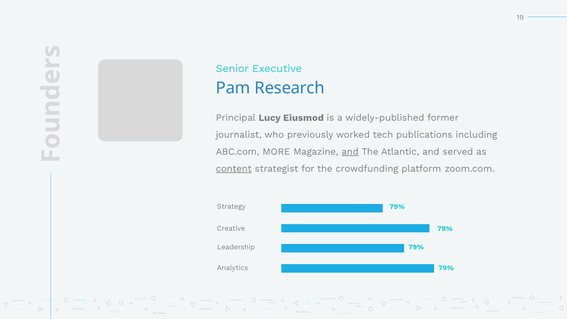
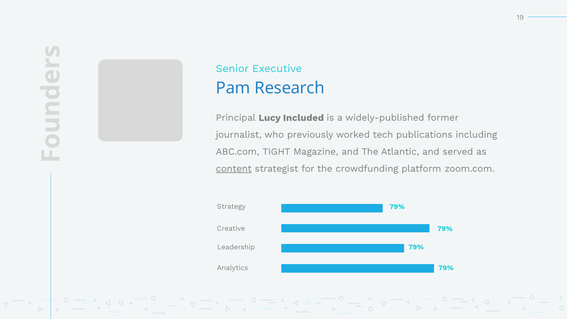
Eiusmod: Eiusmod -> Included
MORE: MORE -> TIGHT
and at (350, 152) underline: present -> none
